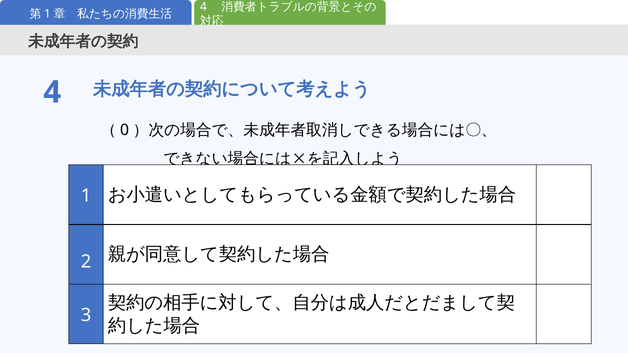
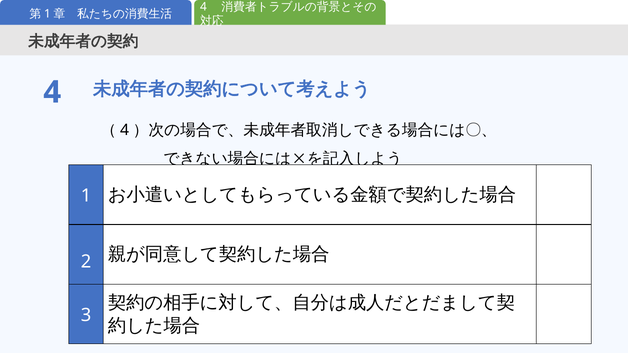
0 at (125, 130): 0 -> 4
